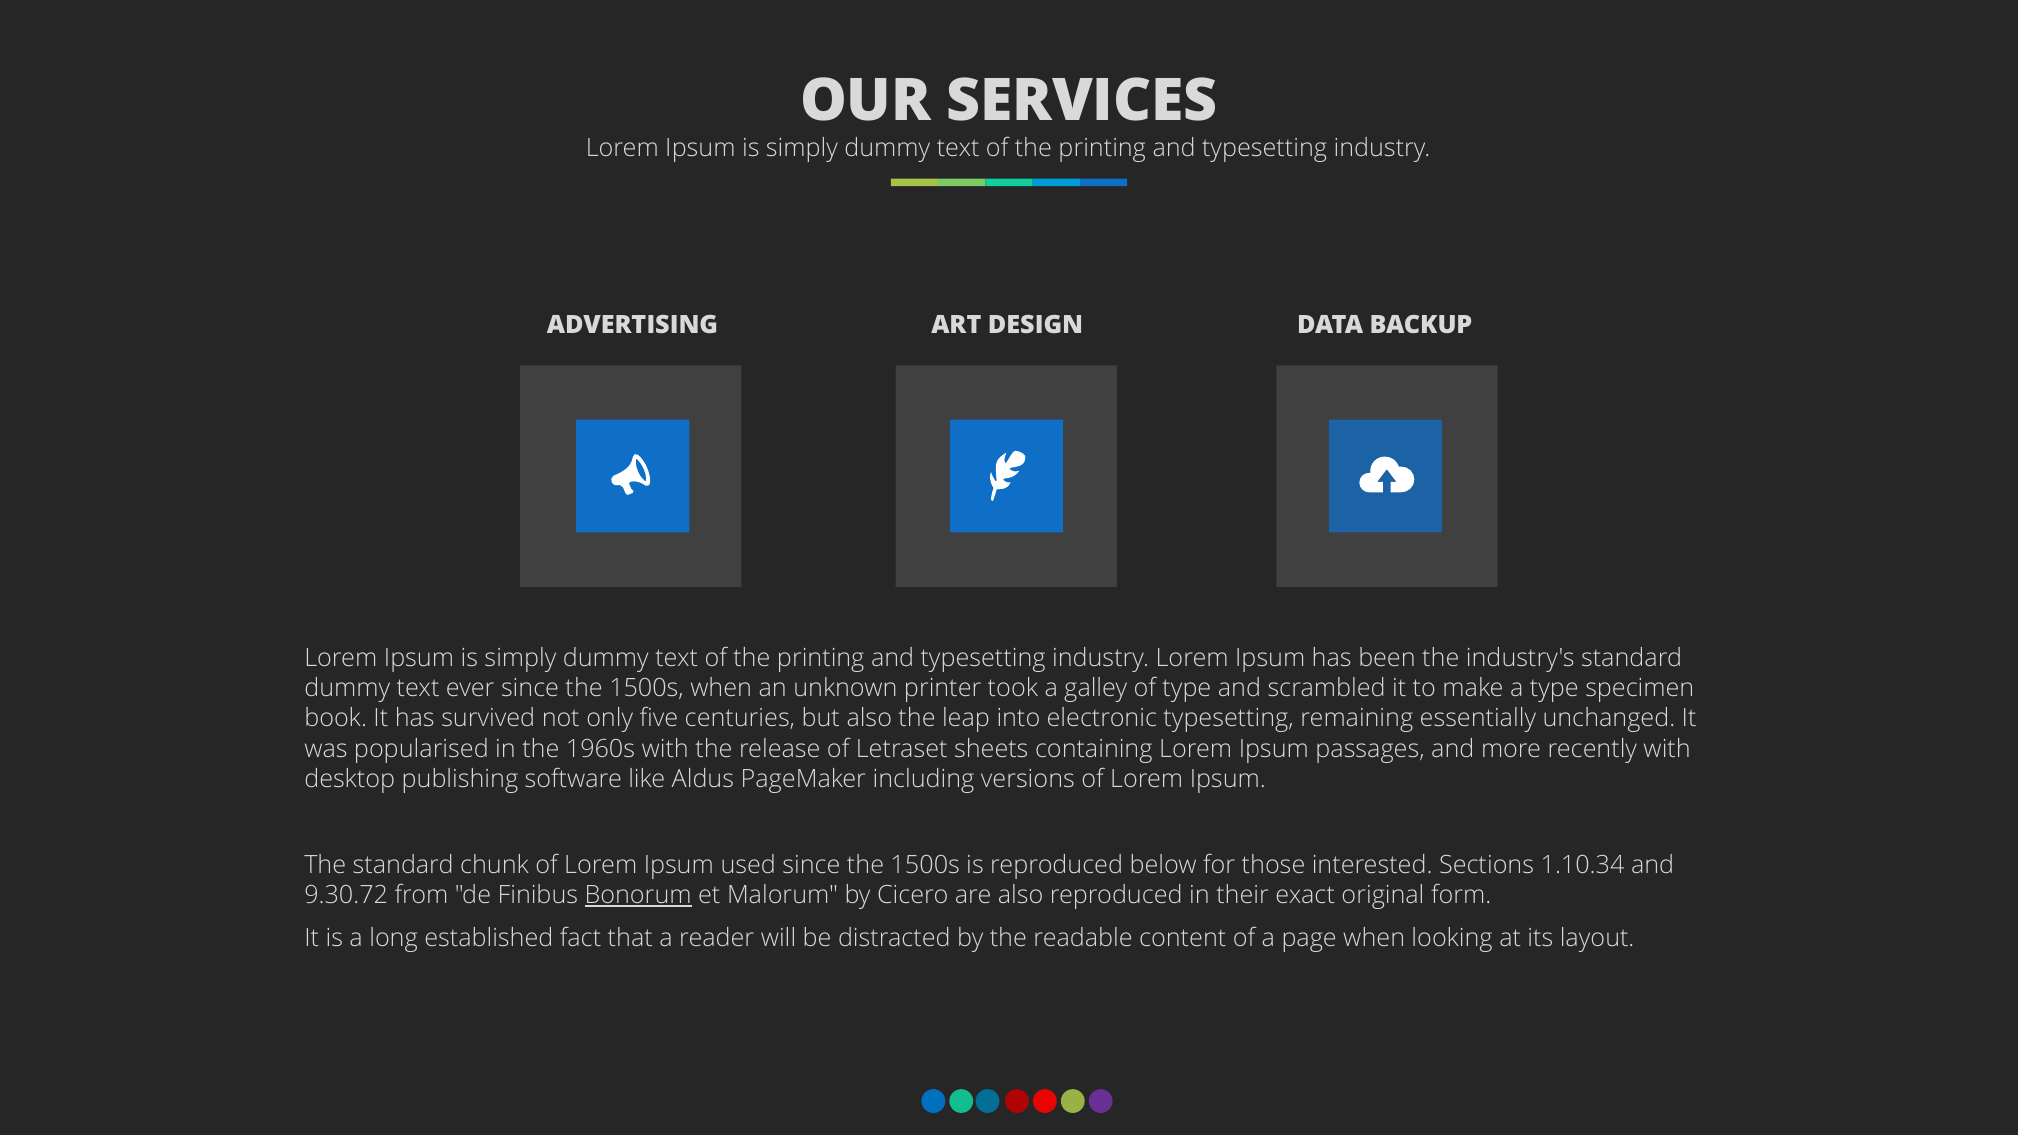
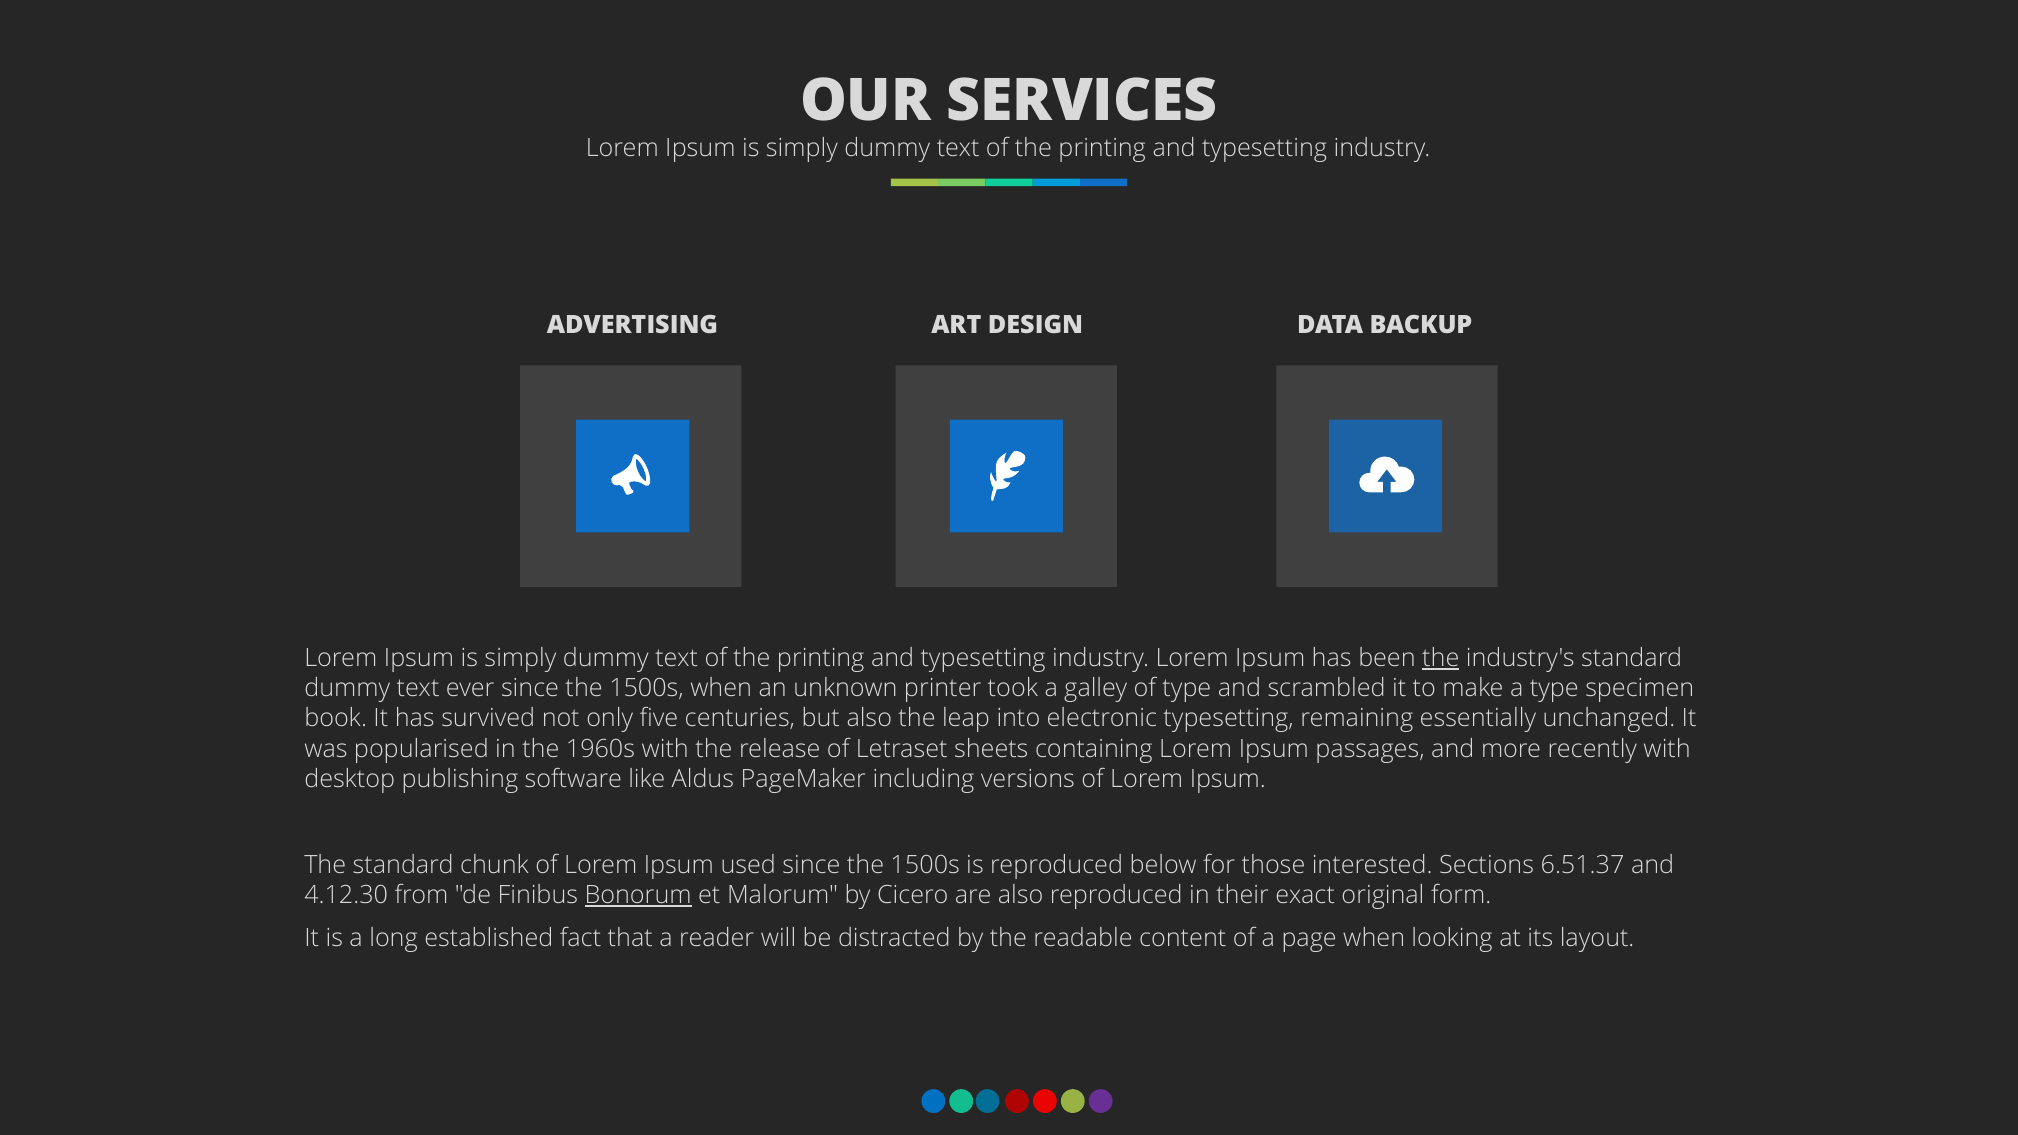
the at (1441, 658) underline: none -> present
1.10.34: 1.10.34 -> 6.51.37
9.30.72: 9.30.72 -> 4.12.30
